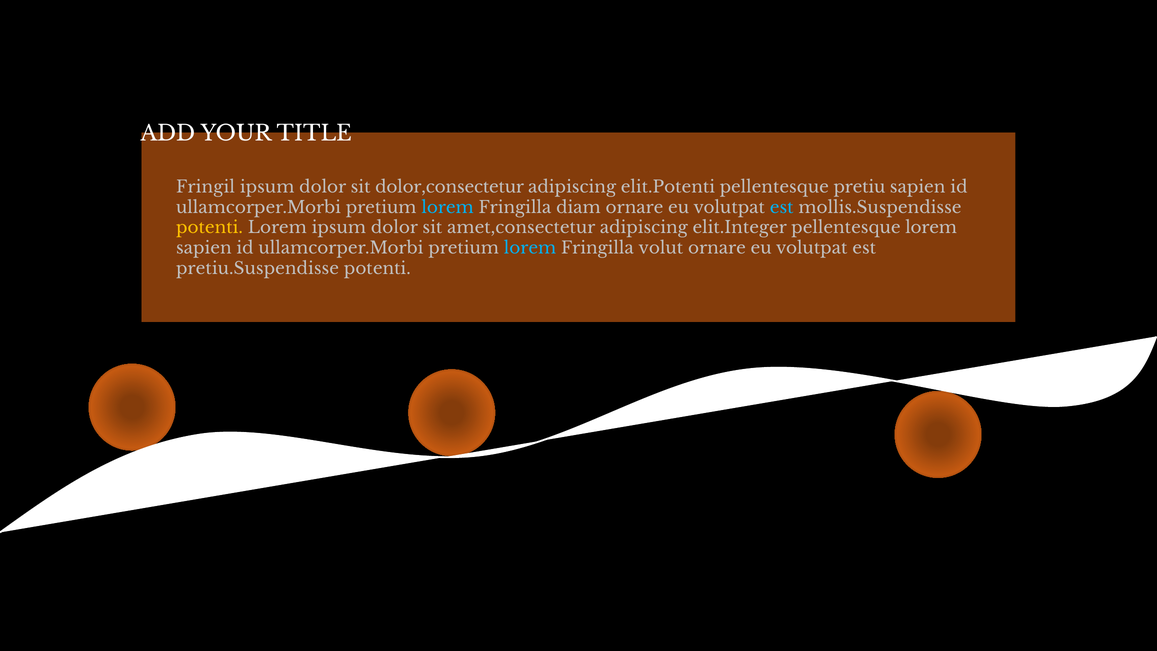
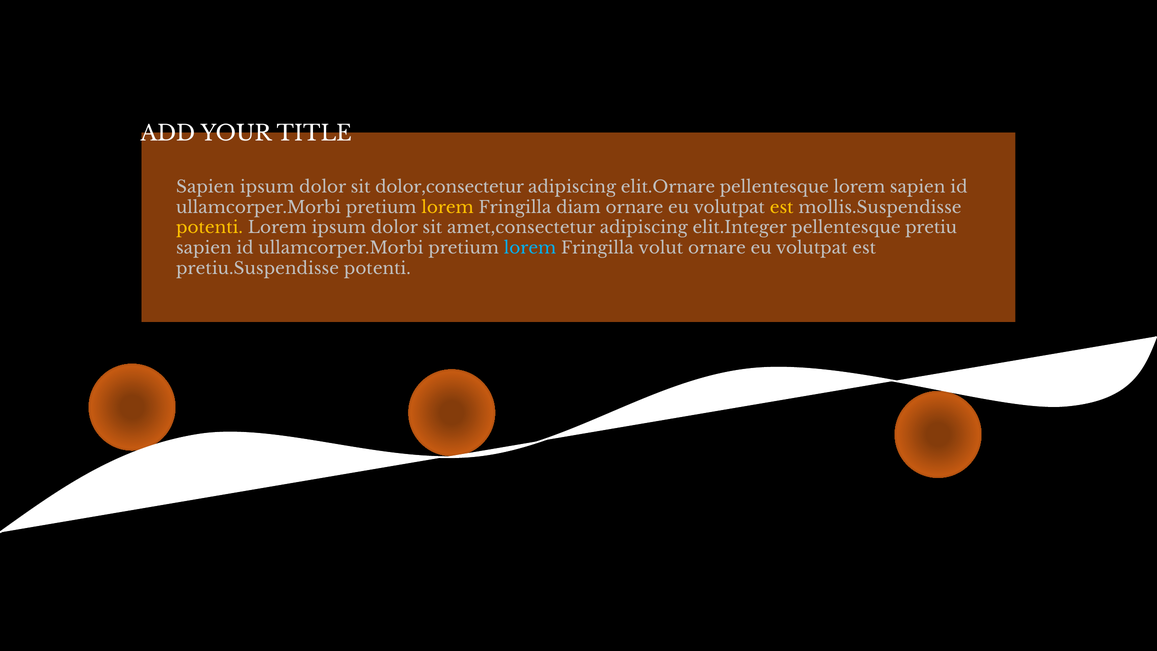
Fringil at (206, 187): Fringil -> Sapien
elit.Potenti: elit.Potenti -> elit.Ornare
pellentesque pretiu: pretiu -> lorem
lorem at (448, 208) colour: light blue -> yellow
est at (782, 208) colour: light blue -> yellow
pellentesque lorem: lorem -> pretiu
